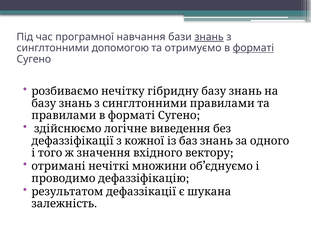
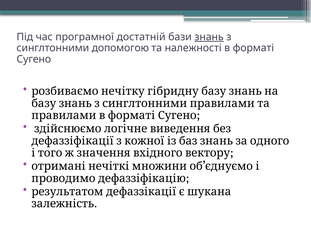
навчання: навчання -> достатній
отримуємо: отримуємо -> належності
форматі underline: present -> none
